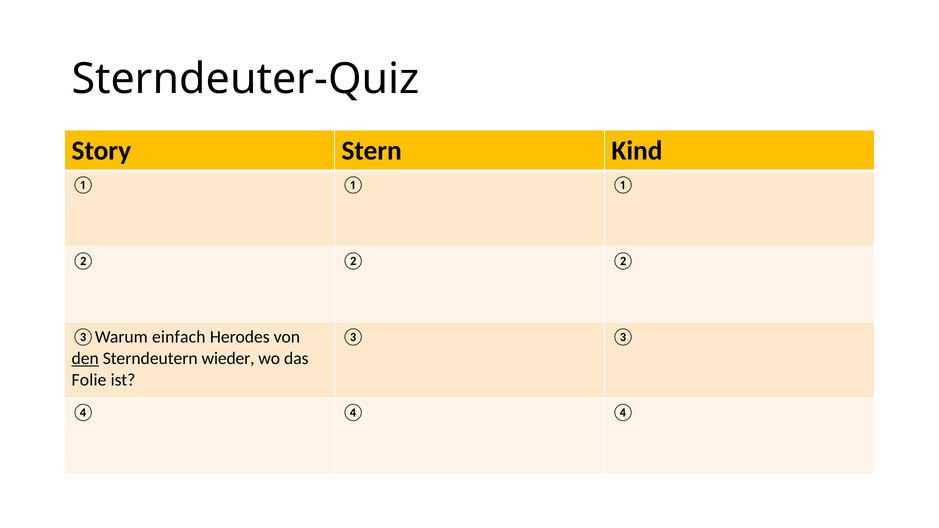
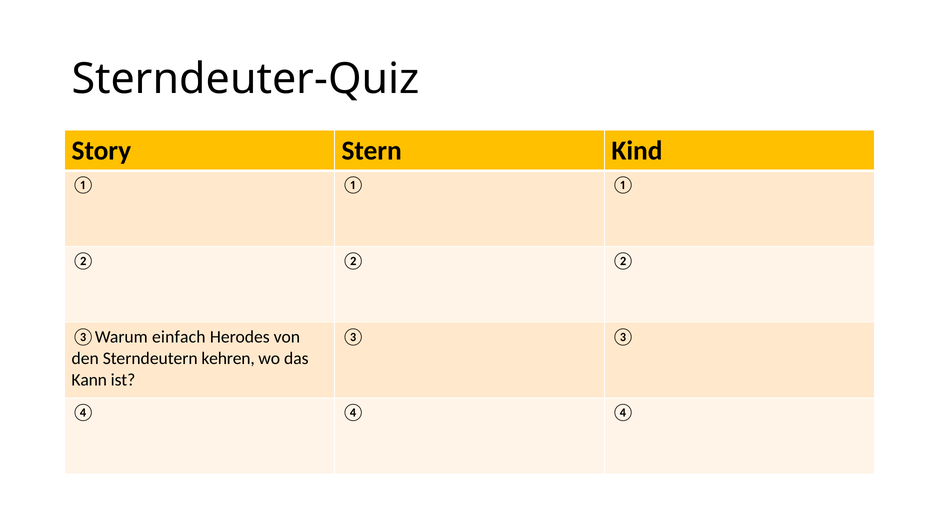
den underline: present -> none
wieder: wieder -> kehren
Folie: Folie -> Kann
